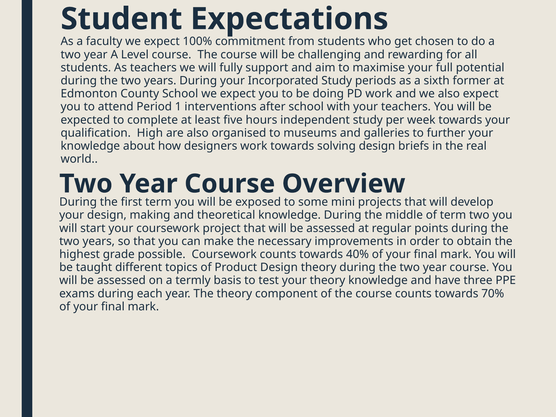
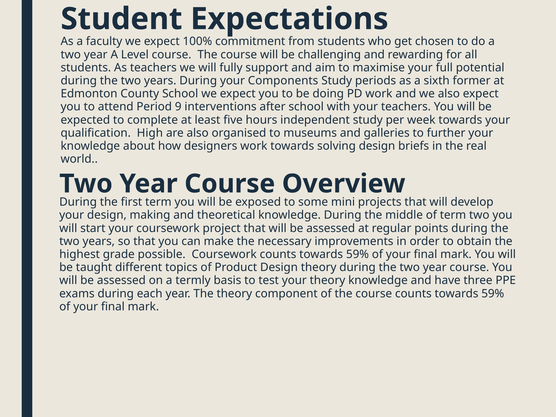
Incorporated: Incorporated -> Components
1: 1 -> 9
Coursework counts towards 40%: 40% -> 59%
course counts towards 70%: 70% -> 59%
